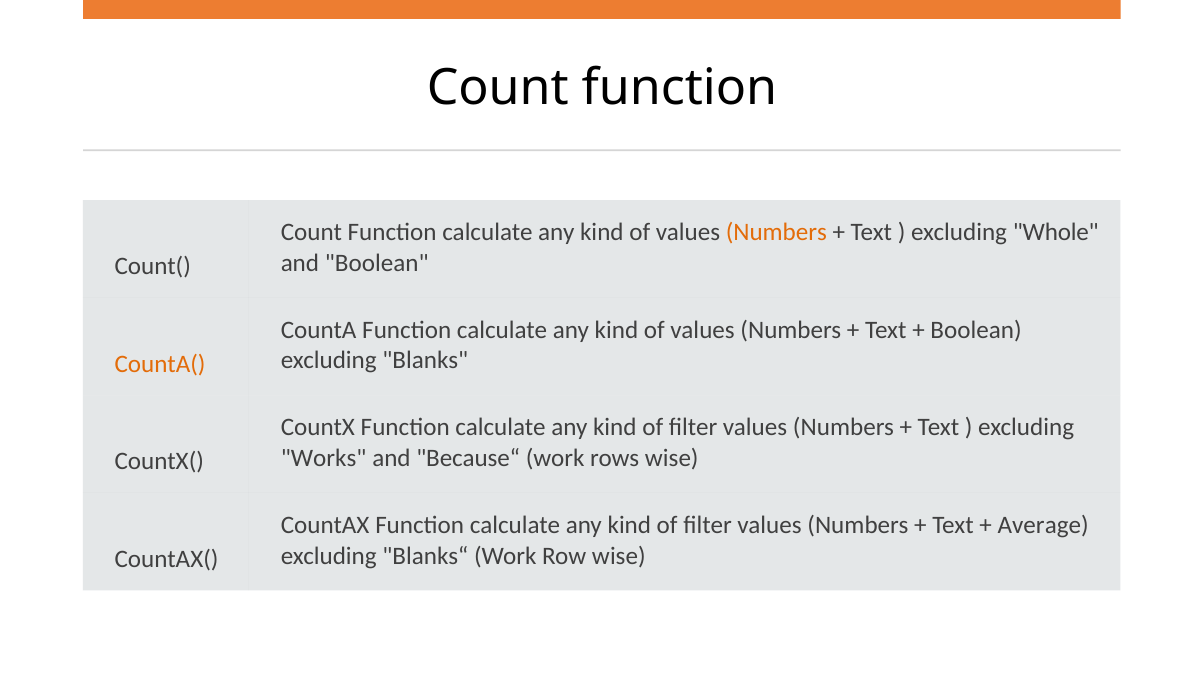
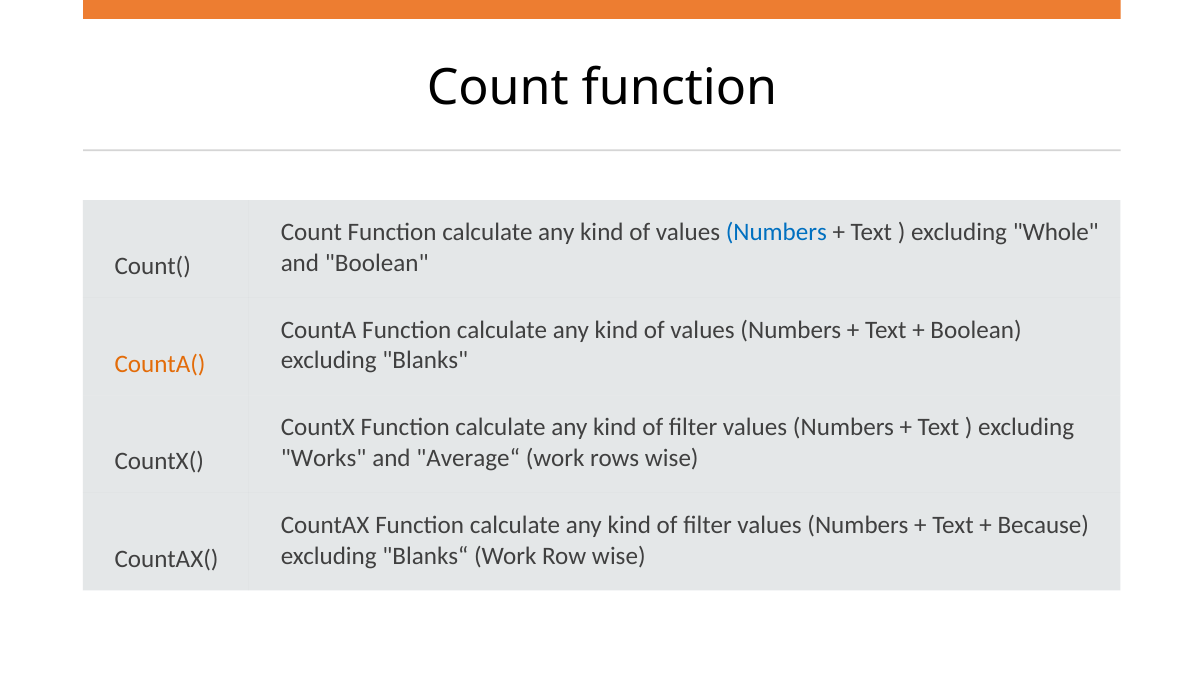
Numbers at (776, 232) colour: orange -> blue
Because“: Because“ -> Average“
Average: Average -> Because
